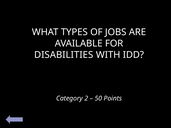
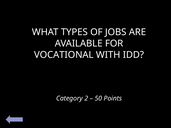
DISABILITIES: DISABILITIES -> VOCATIONAL
